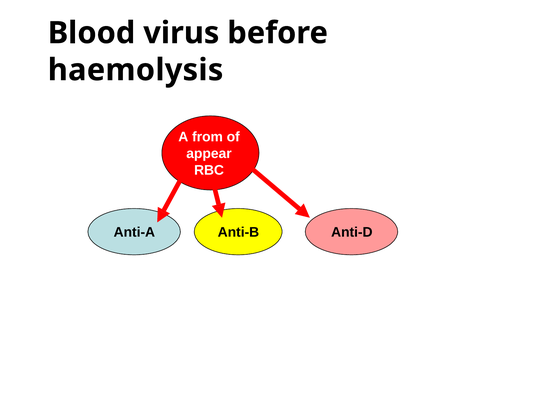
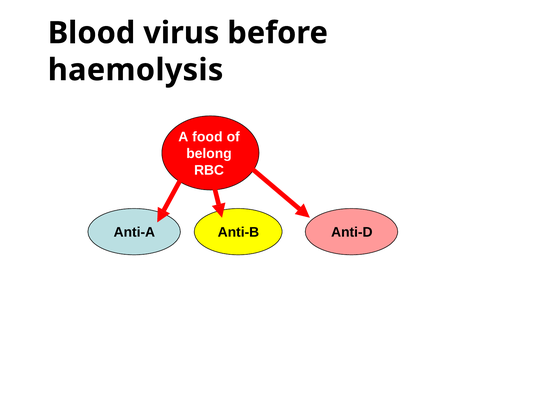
from: from -> food
appear: appear -> belong
